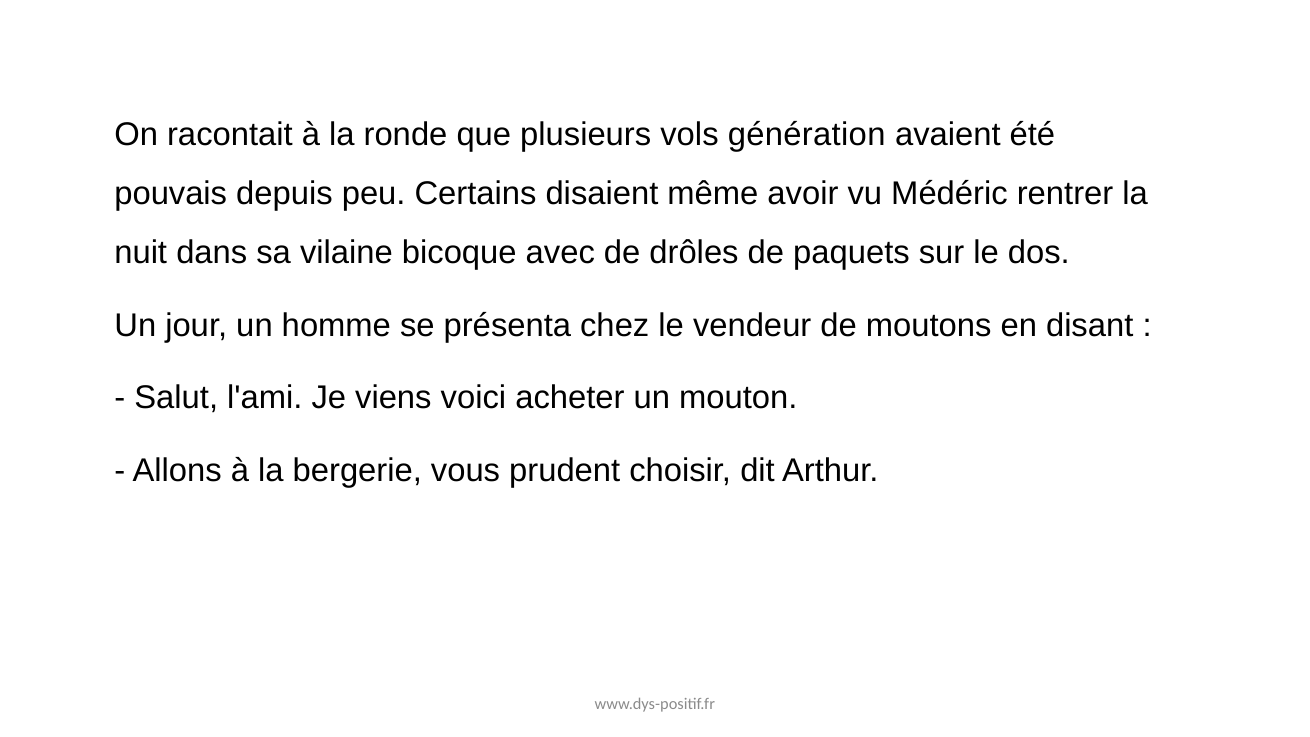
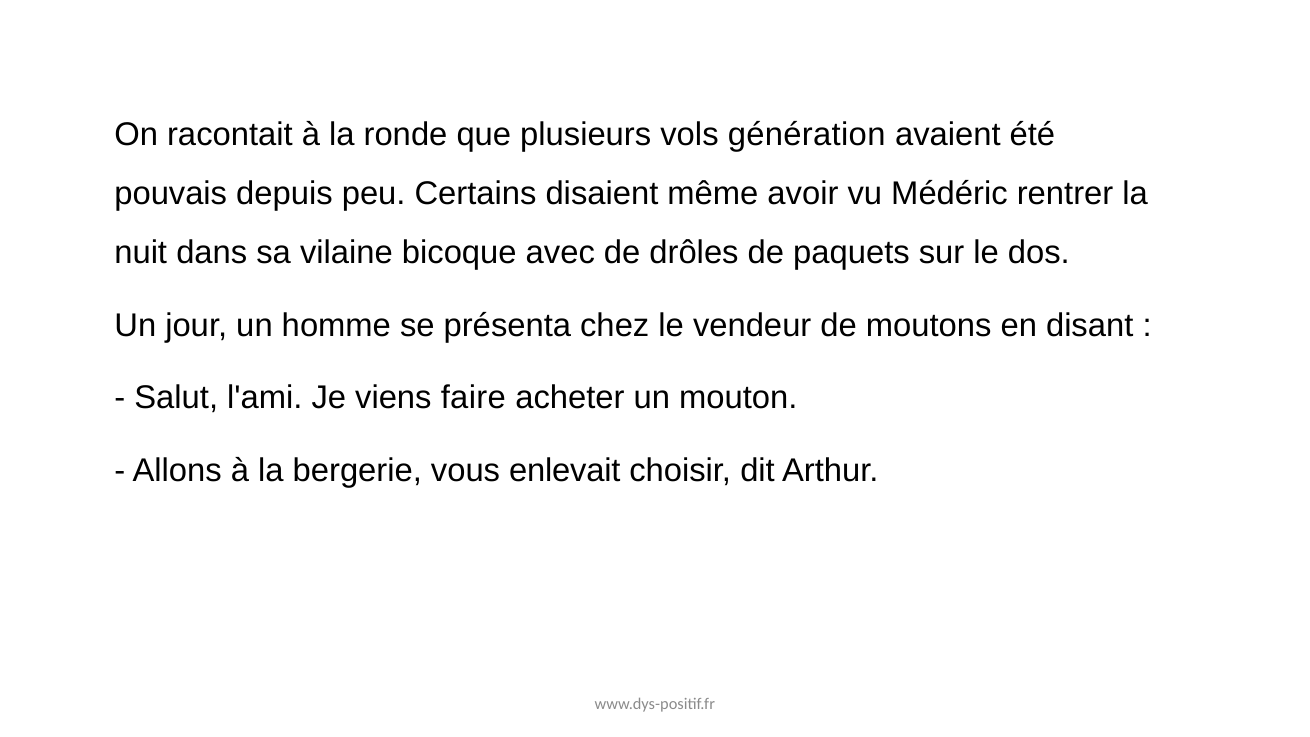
voici: voici -> faire
prudent: prudent -> enlevait
